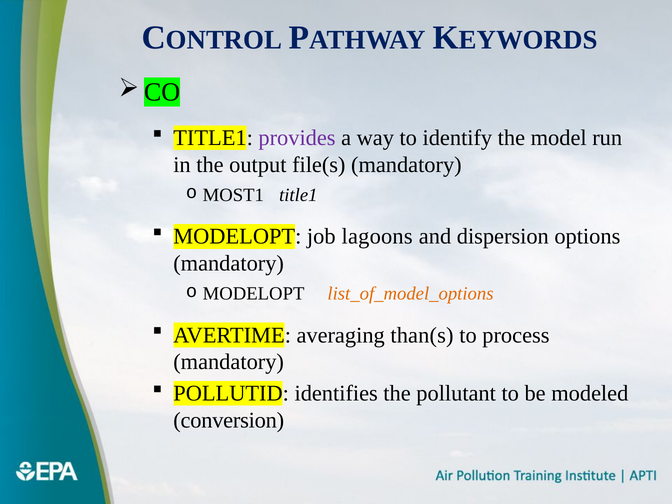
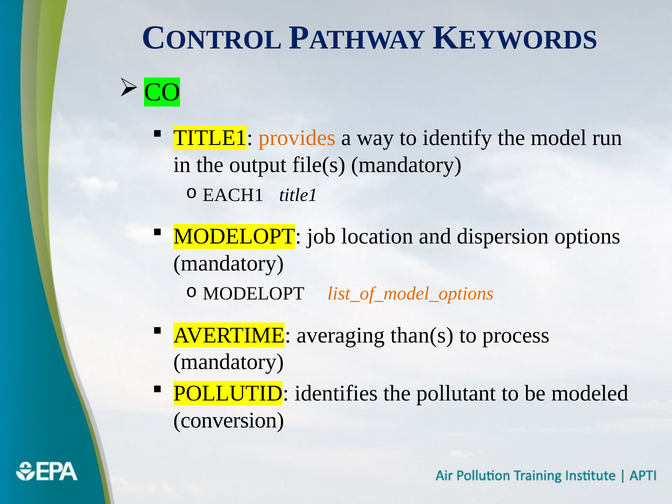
provides colour: purple -> orange
MOST1: MOST1 -> EACH1
lagoons: lagoons -> location
